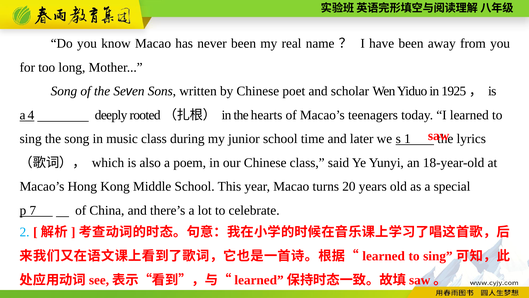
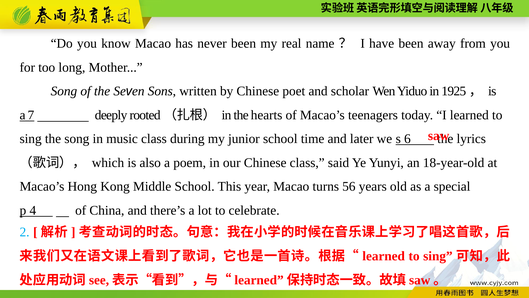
4: 4 -> 7
1: 1 -> 6
20: 20 -> 56
7: 7 -> 4
